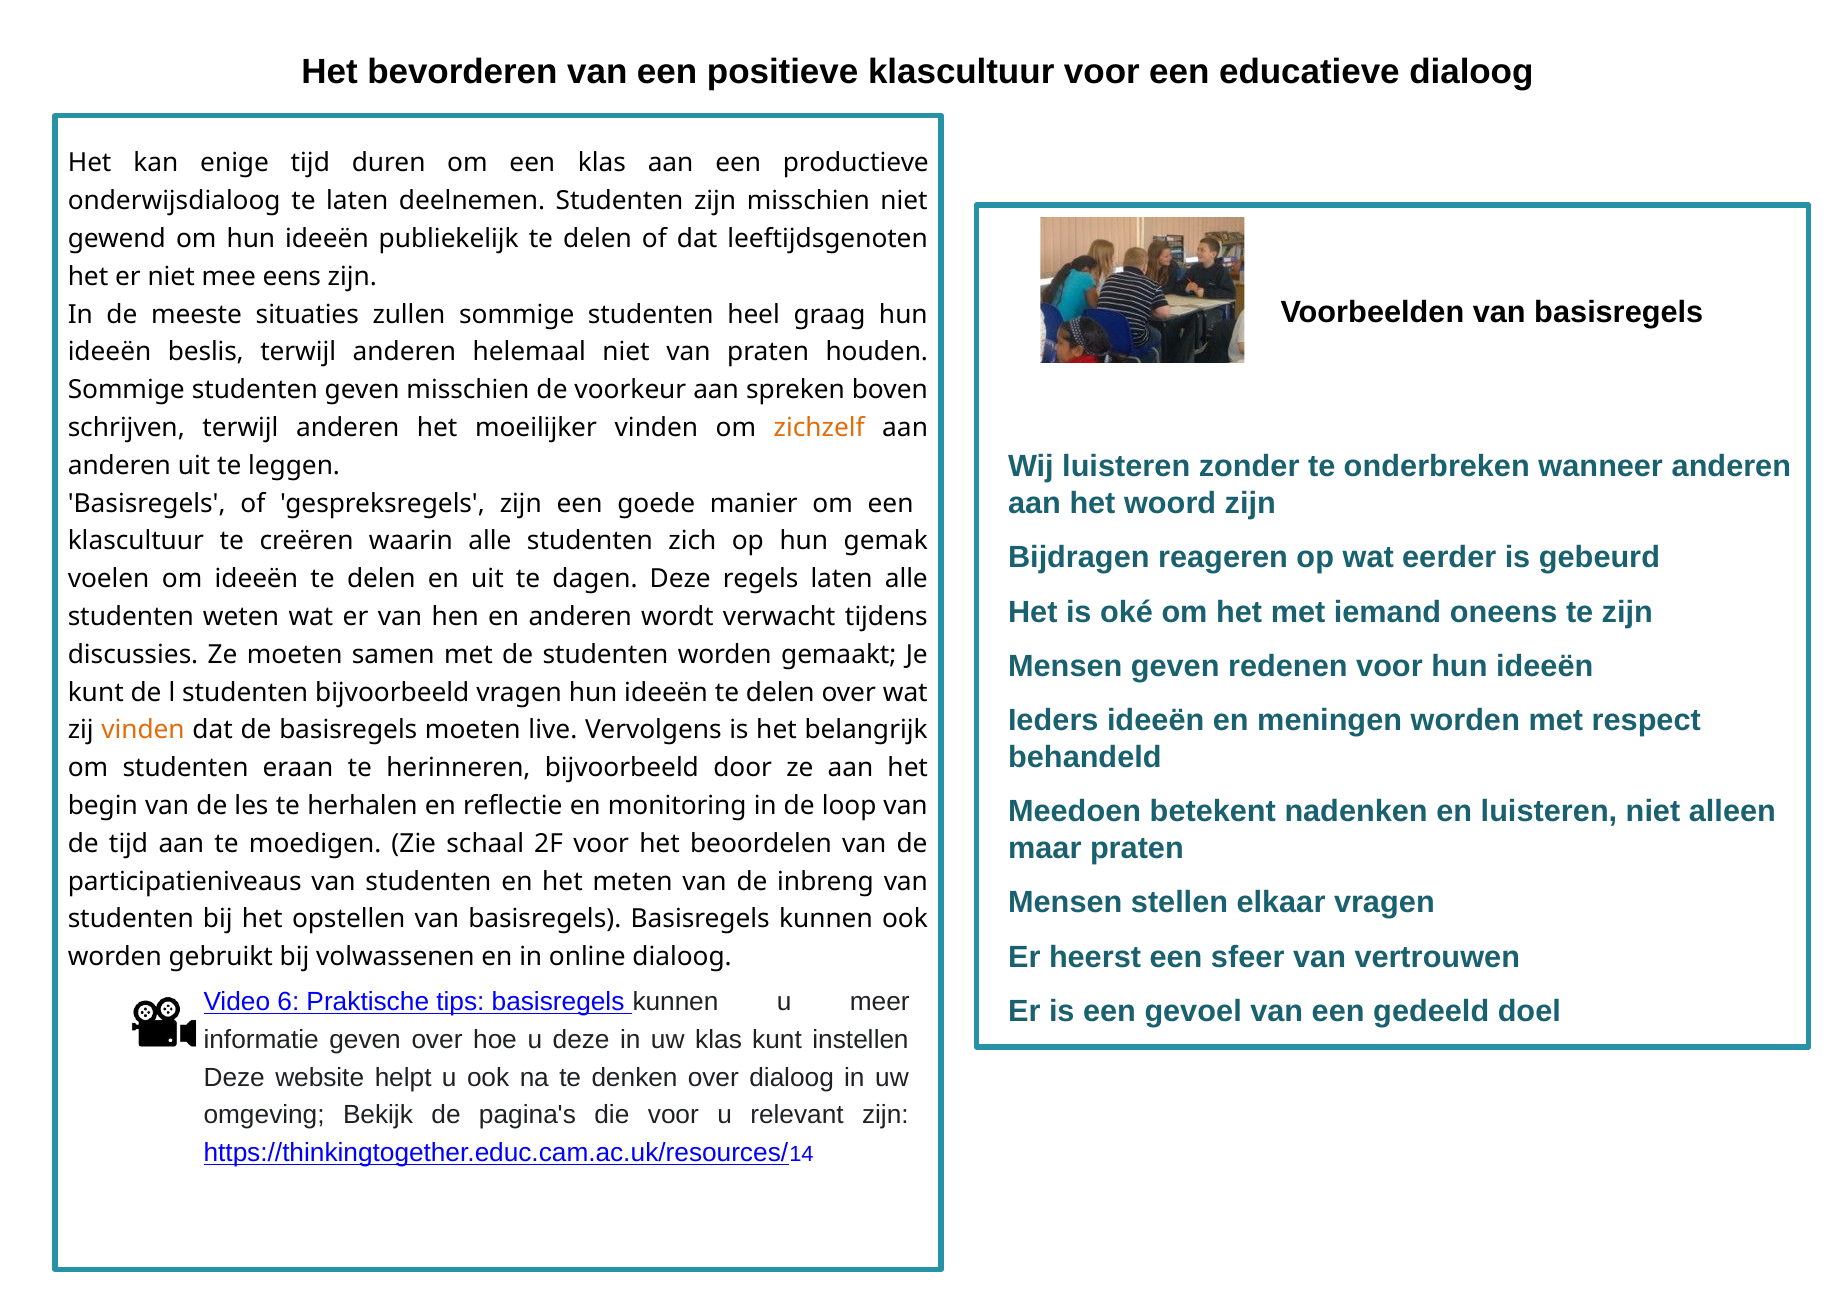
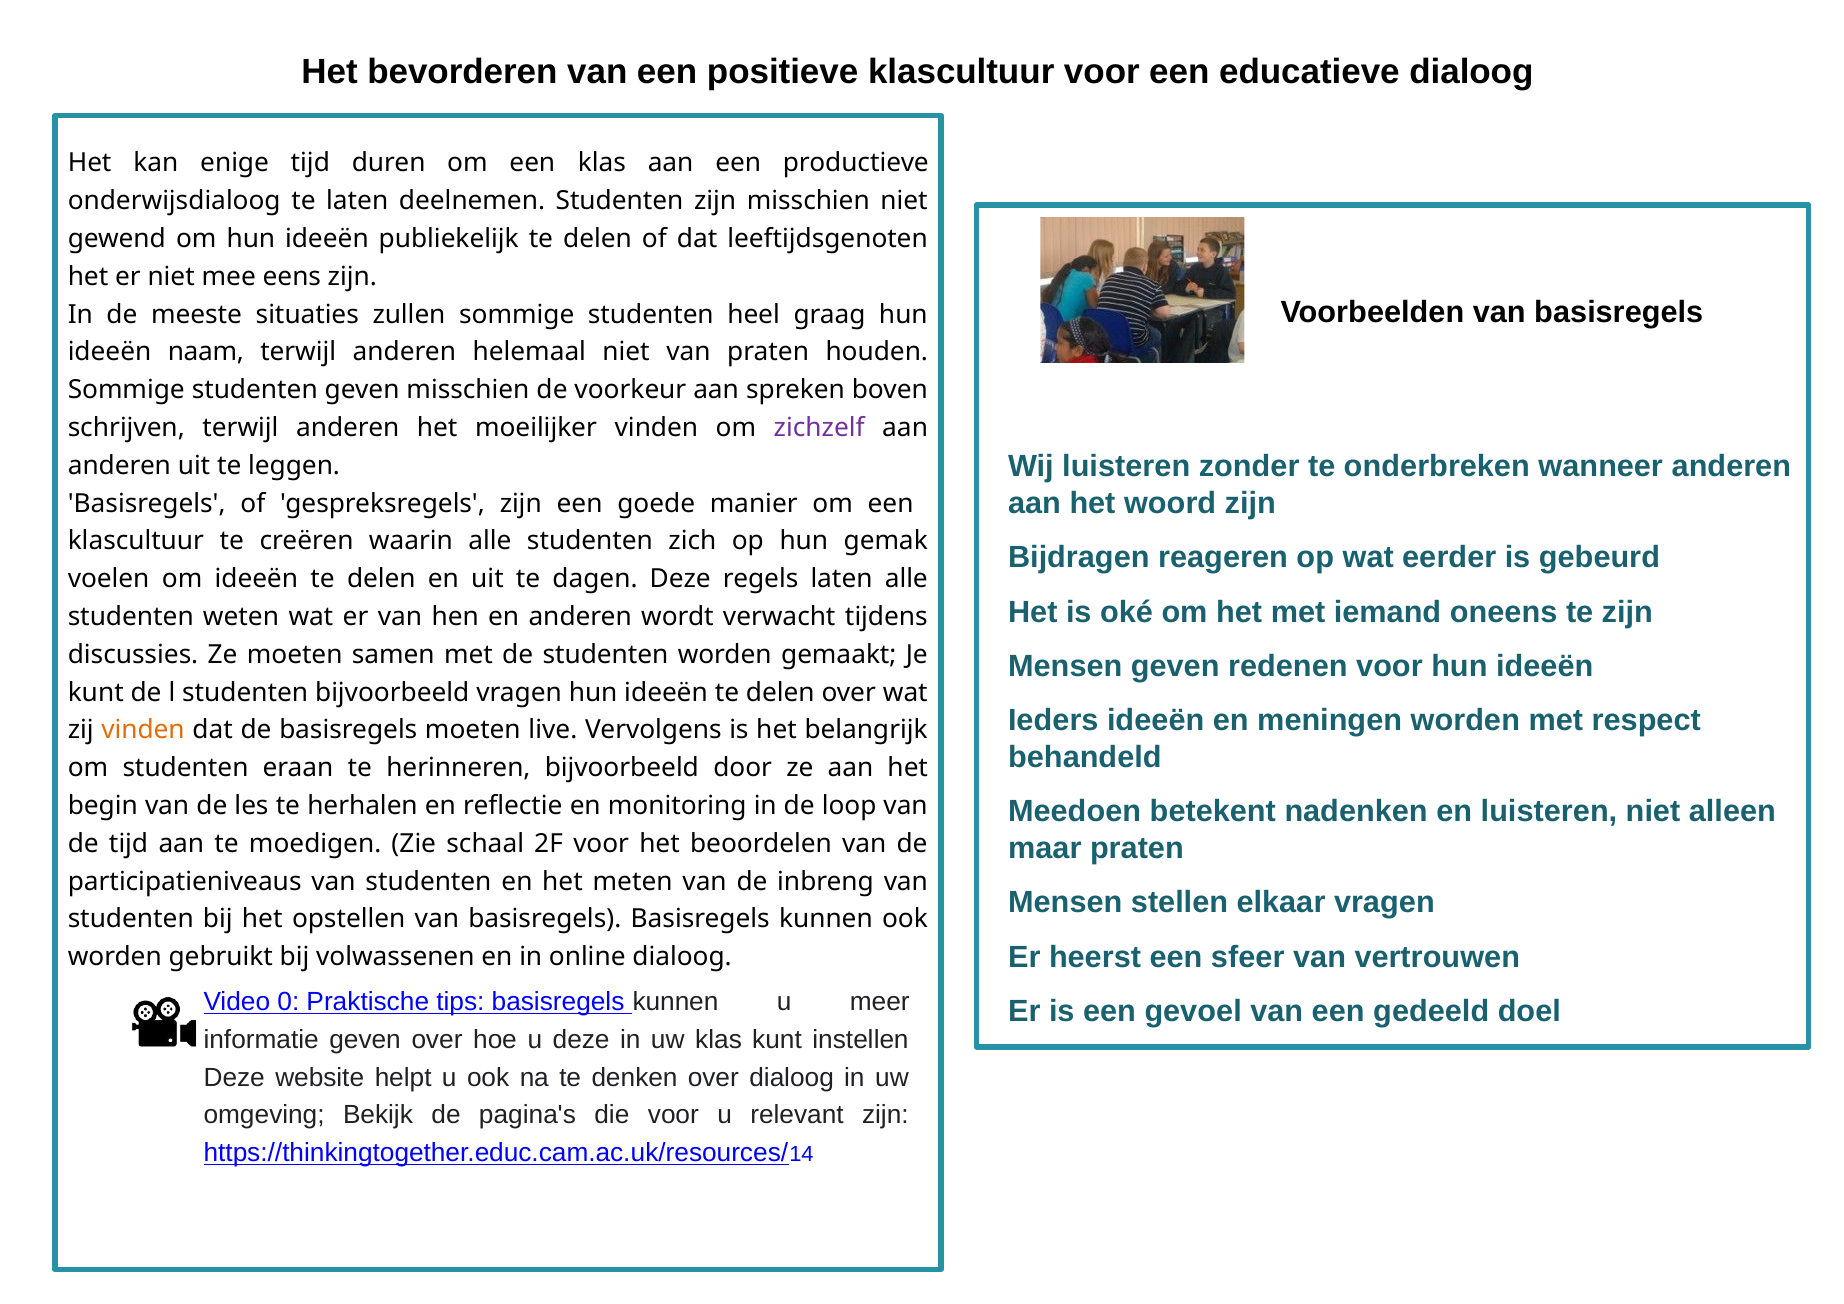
beslis: beslis -> naam
zichzelf colour: orange -> purple
6: 6 -> 0
